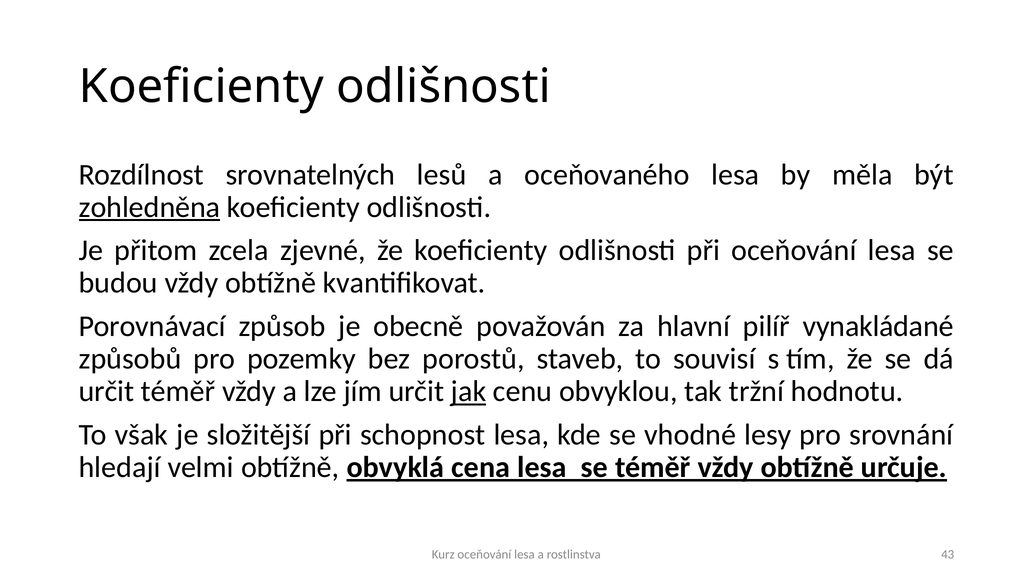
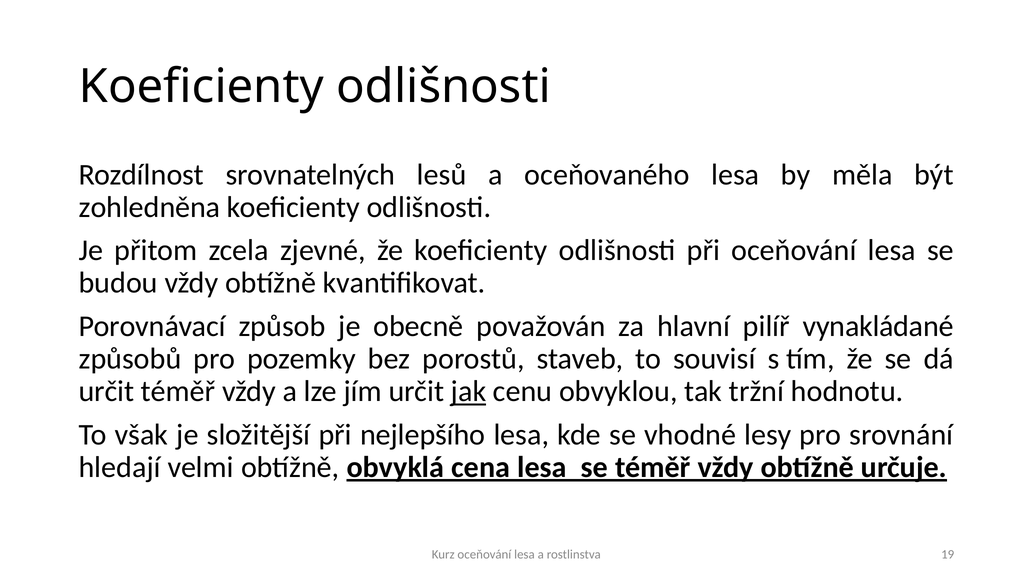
zohledněna underline: present -> none
schopnost: schopnost -> nejlepšího
43: 43 -> 19
